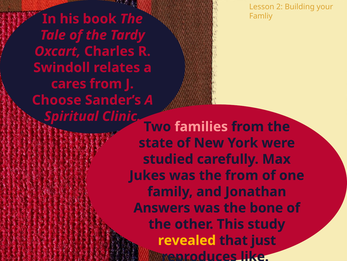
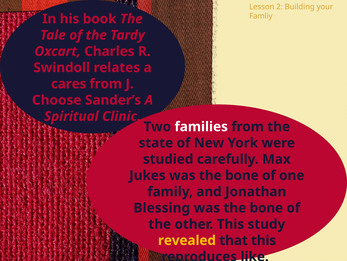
families colour: pink -> white
Jukes was the from: from -> bone
Answers: Answers -> Blessing
that just: just -> this
